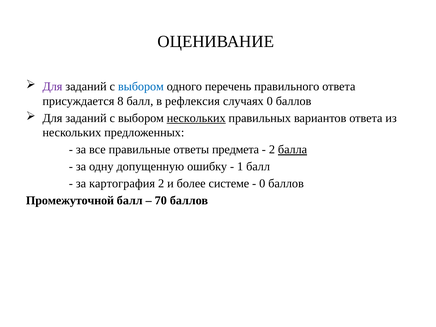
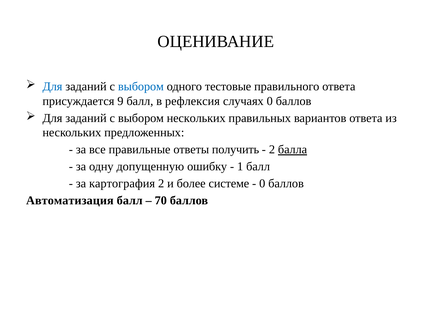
Для at (52, 87) colour: purple -> blue
перечень: перечень -> тестовые
8: 8 -> 9
нескольких at (196, 118) underline: present -> none
предмета: предмета -> получить
Промежуточной: Промежуточной -> Автоматизация
